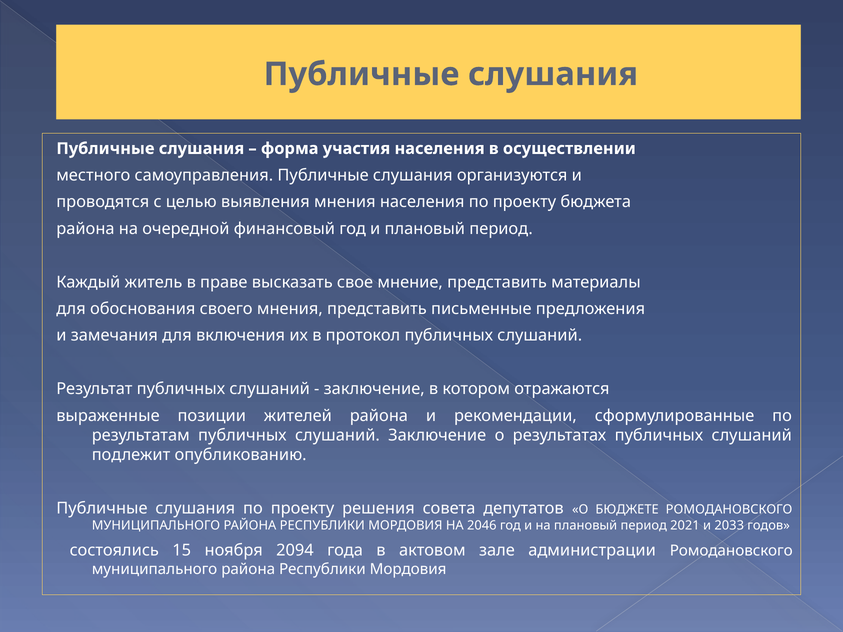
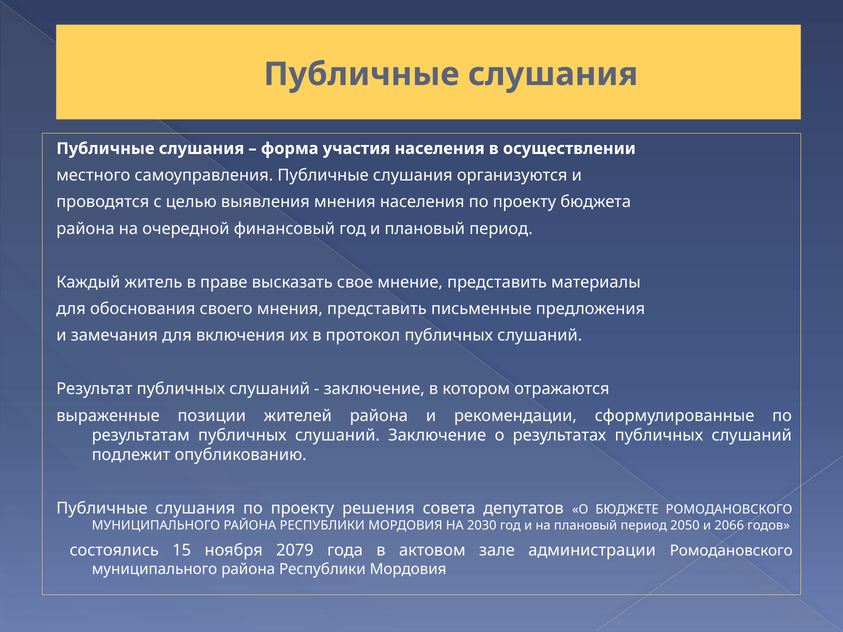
2046: 2046 -> 2030
2021: 2021 -> 2050
2033: 2033 -> 2066
2094: 2094 -> 2079
